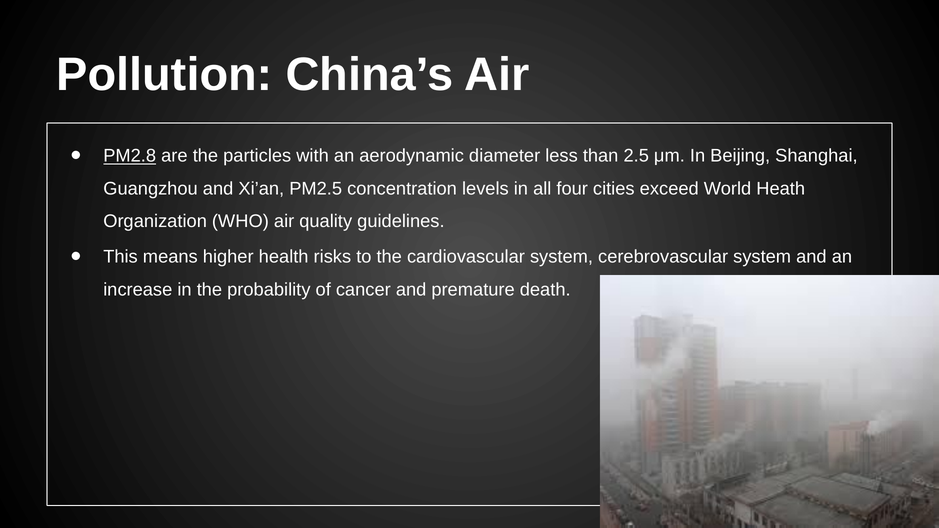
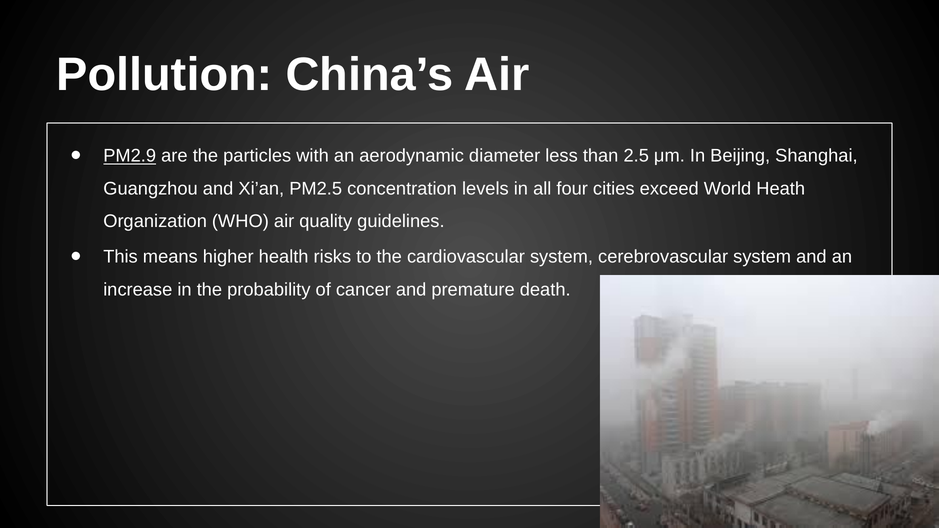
PM2.8: PM2.8 -> PM2.9
